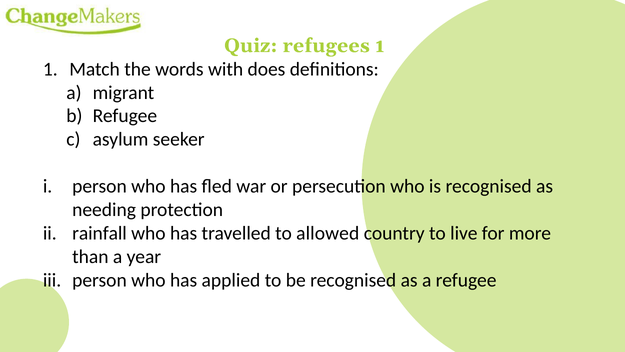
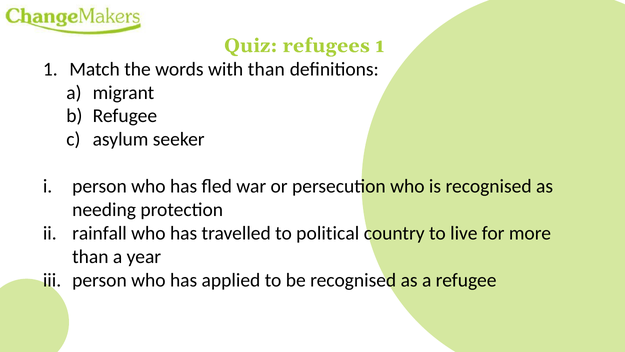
with does: does -> than
allowed: allowed -> political
